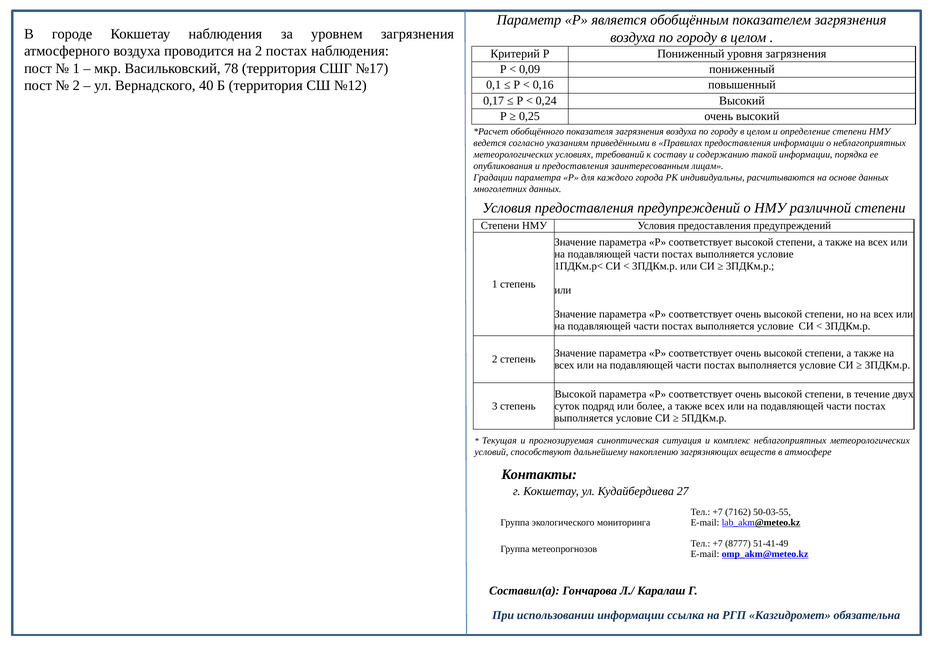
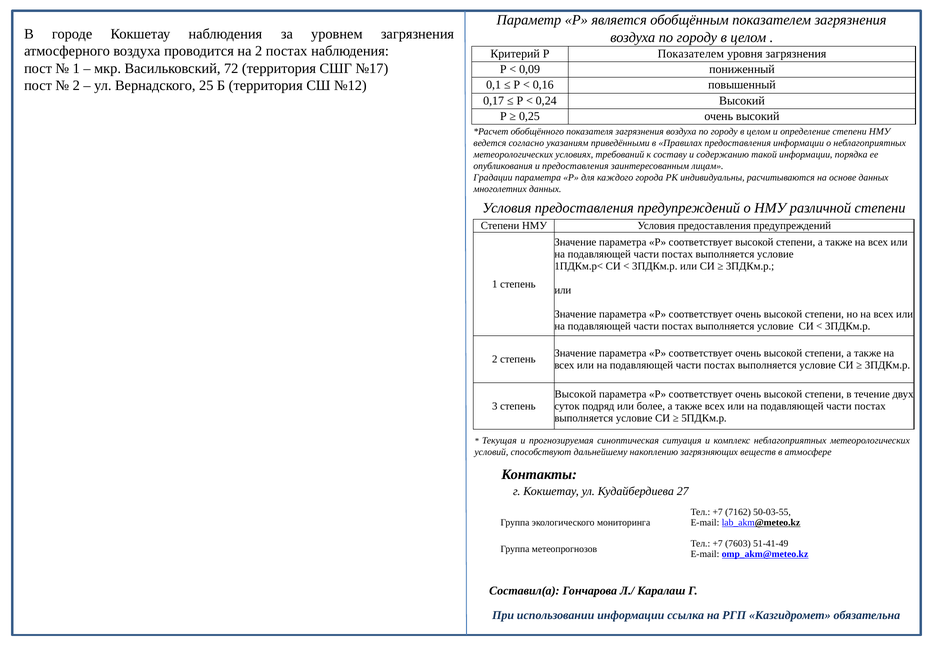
Р Пониженный: Пониженный -> Показателем
78: 78 -> 72
40: 40 -> 25
8777: 8777 -> 7603
